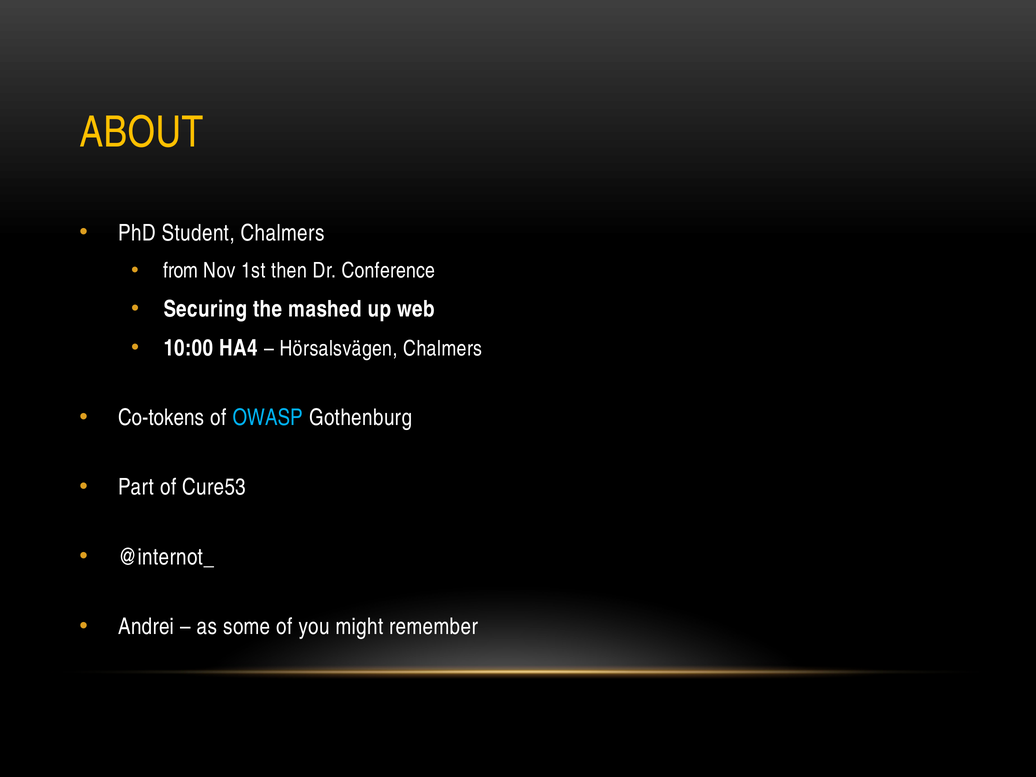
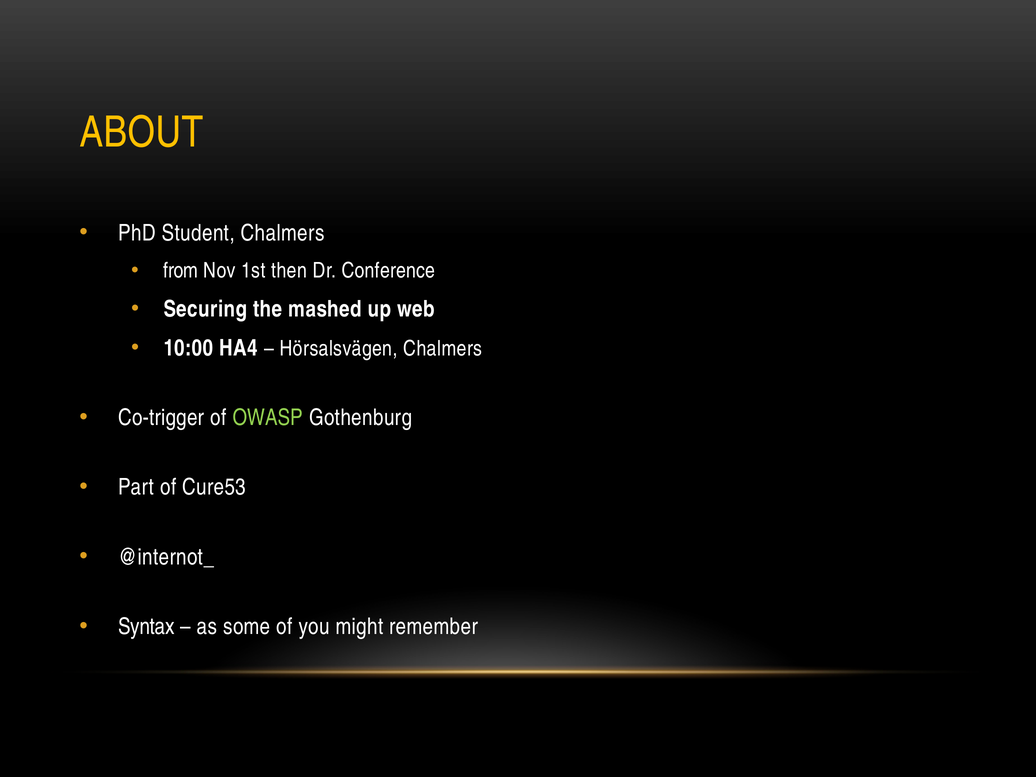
Co-tokens: Co-tokens -> Co-trigger
OWASP colour: light blue -> light green
Andrei: Andrei -> Syntax
